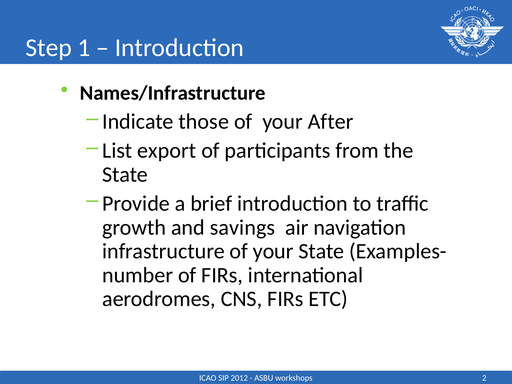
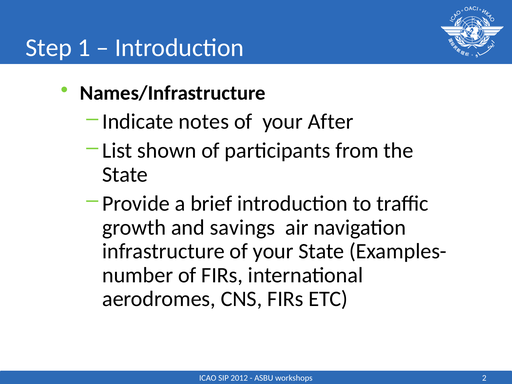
those: those -> notes
export: export -> shown
